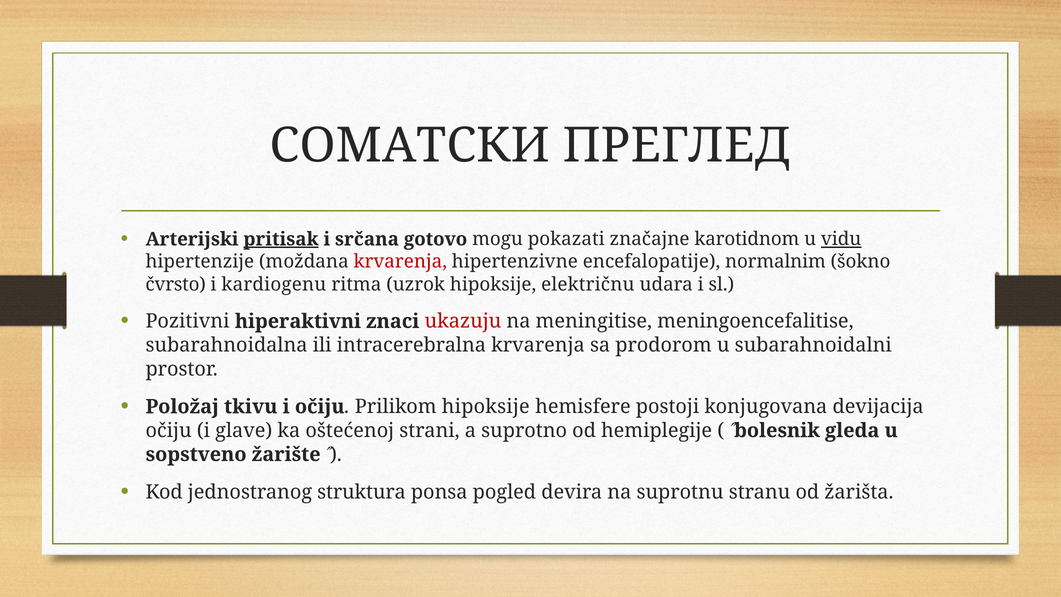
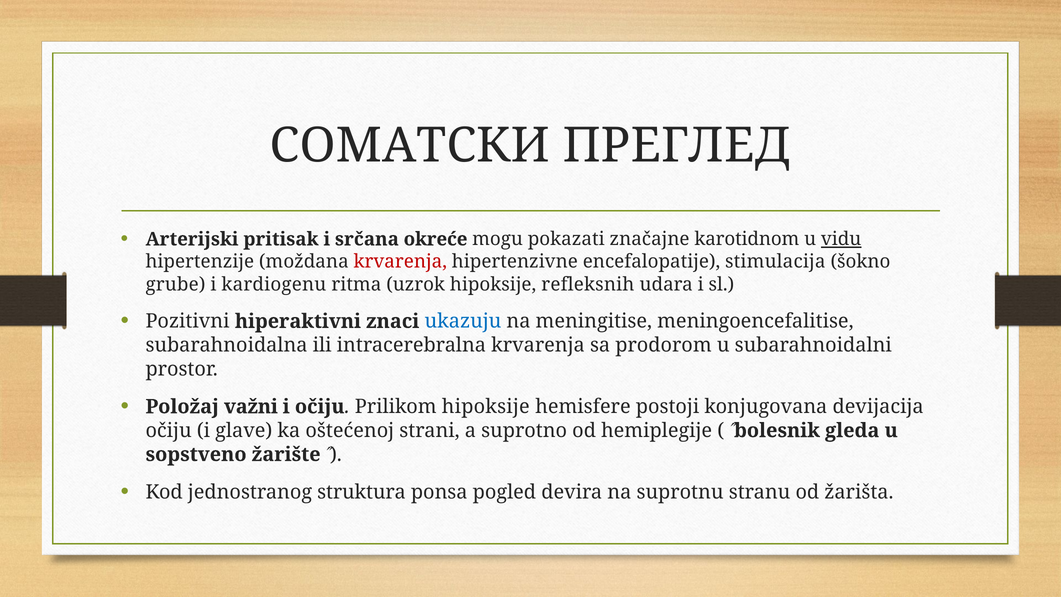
pritisak underline: present -> none
gotovo: gotovo -> okreće
normalnim: normalnim -> stimulacija
čvrsto: čvrsto -> grube
električnu: električnu -> refleksnih
ukazuju colour: red -> blue
tkivu: tkivu -> važni
